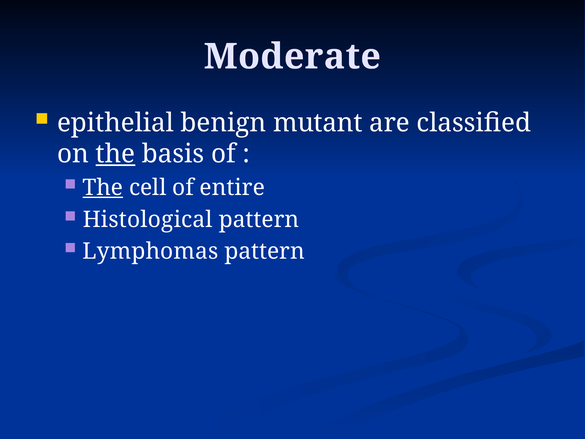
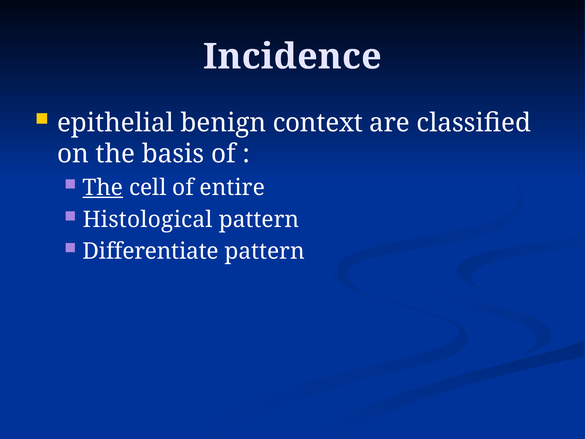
Moderate: Moderate -> Incidence
mutant: mutant -> context
the at (115, 154) underline: present -> none
Lymphomas: Lymphomas -> Differentiate
